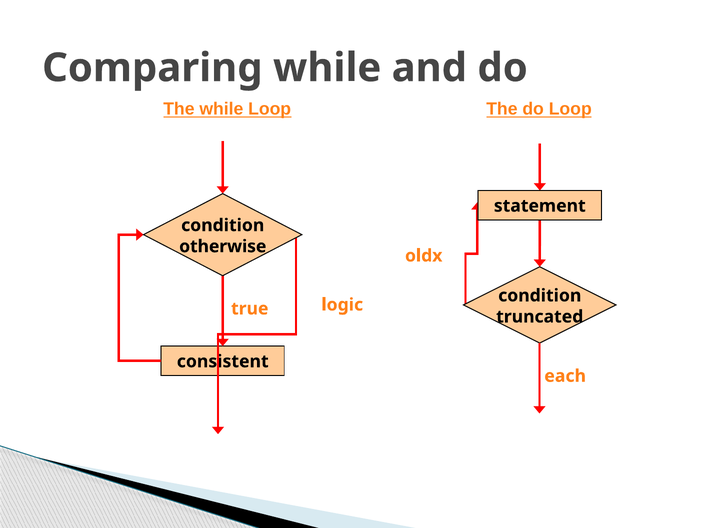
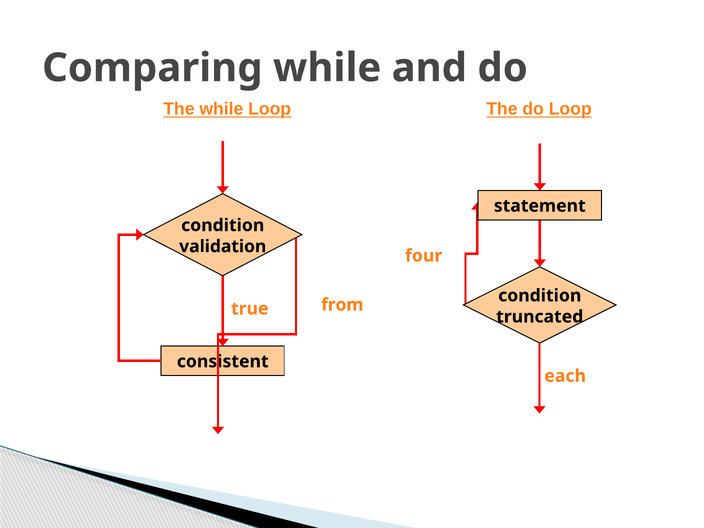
otherwise: otherwise -> validation
oldx: oldx -> four
logic: logic -> from
